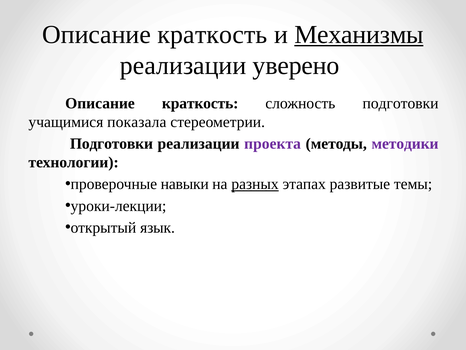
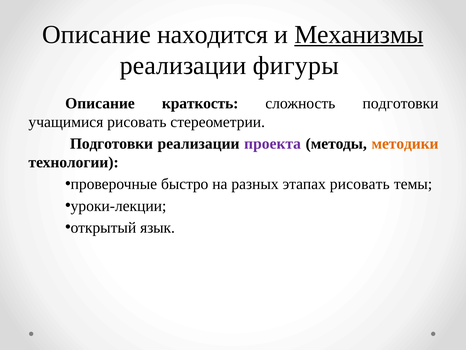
краткость at (212, 34): краткость -> находится
уверено: уверено -> фигуры
учащимися показала: показала -> рисовать
методики colour: purple -> orange
навыки: навыки -> быстро
разных underline: present -> none
этапах развитые: развитые -> рисовать
